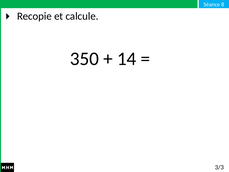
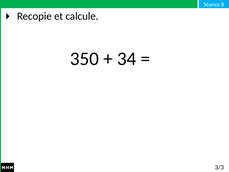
14: 14 -> 34
